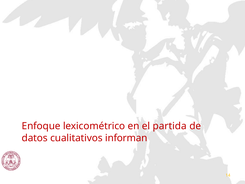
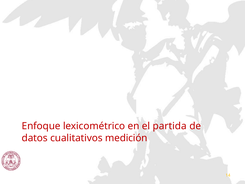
informan: informan -> medición
